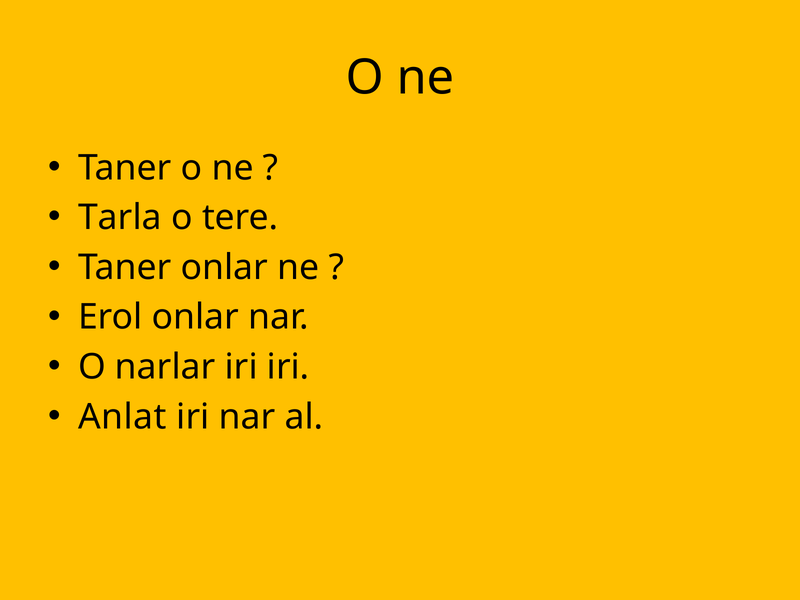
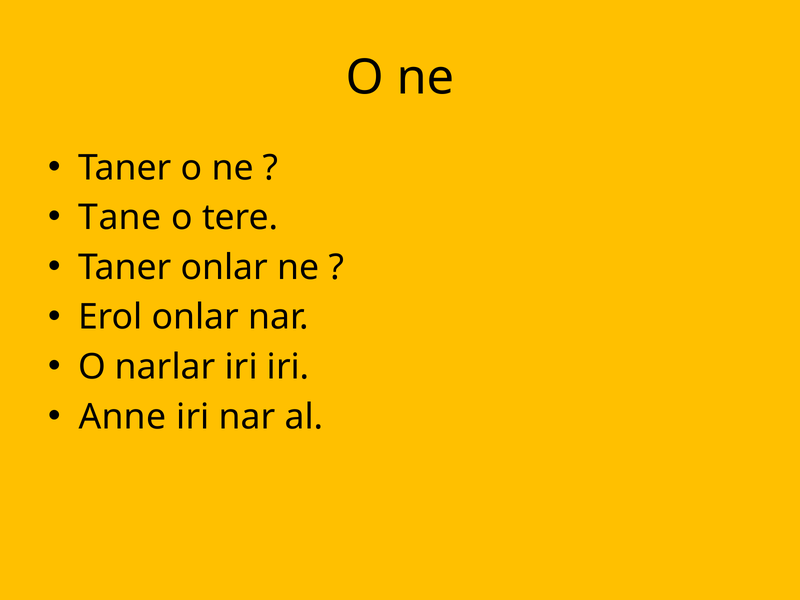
Tarla: Tarla -> Tane
Anlat: Anlat -> Anne
